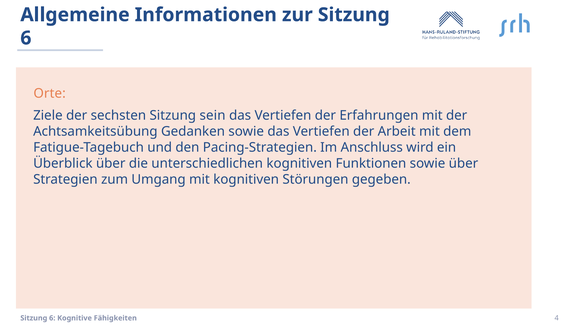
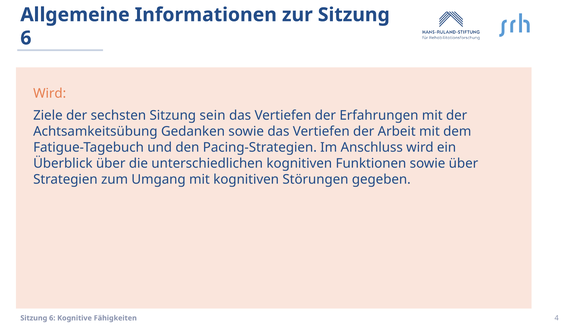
Orte at (50, 94): Orte -> Wird
